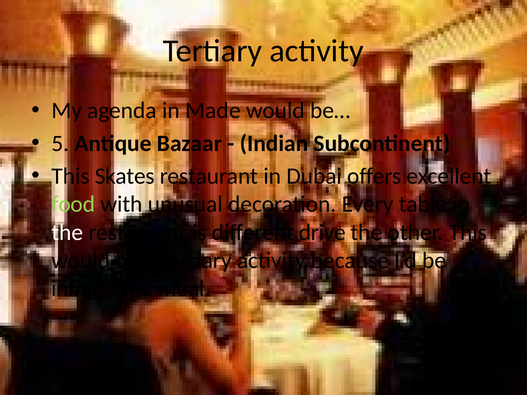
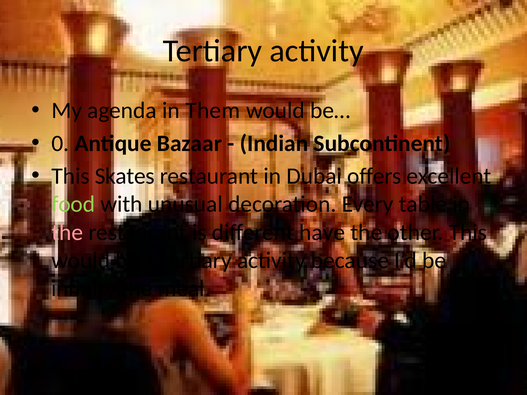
Made: Made -> Them
5: 5 -> 0
the at (67, 232) colour: white -> pink
drive: drive -> have
